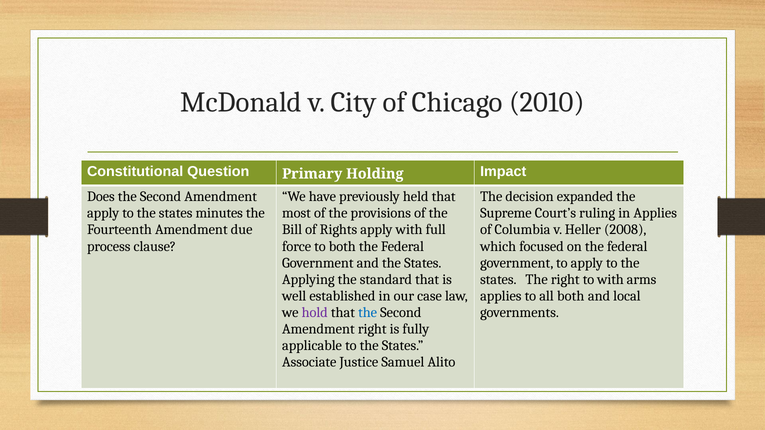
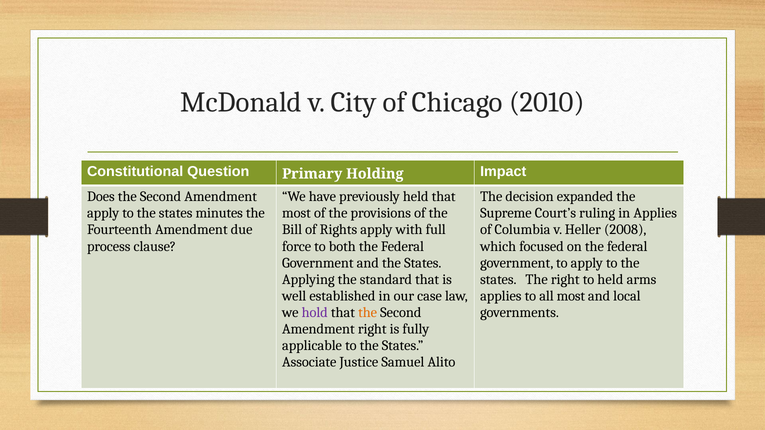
to with: with -> held
all both: both -> most
the at (368, 313) colour: blue -> orange
